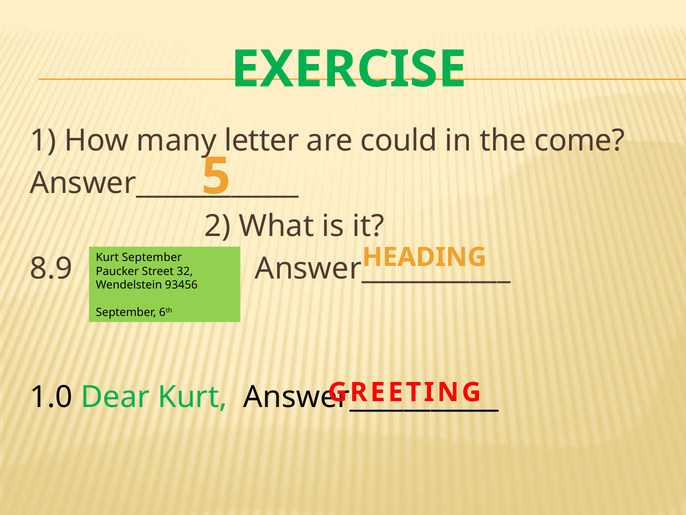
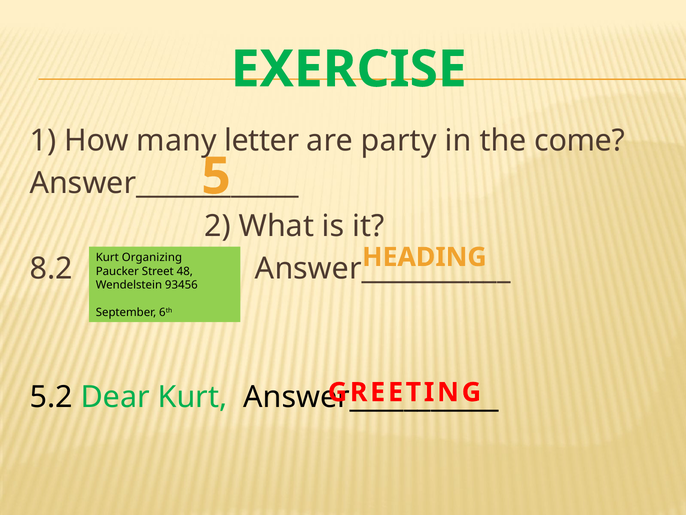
could: could -> party
Kurt September: September -> Organizing
8.9: 8.9 -> 8.2
32: 32 -> 48
1.0: 1.0 -> 5.2
